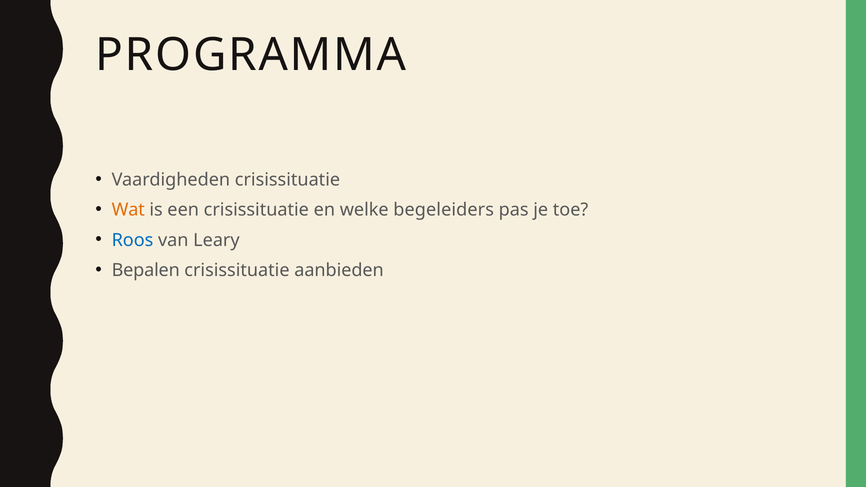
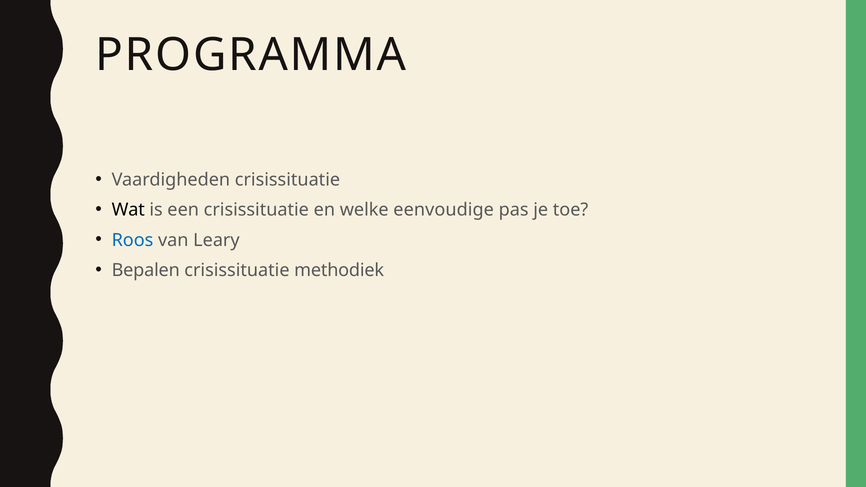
Wat colour: orange -> black
begeleiders: begeleiders -> eenvoudige
aanbieden: aanbieden -> methodiek
